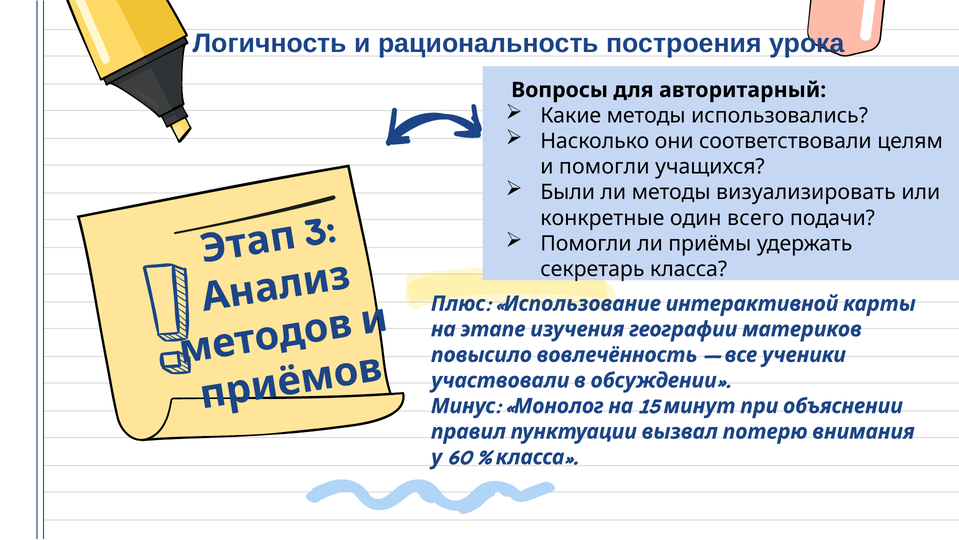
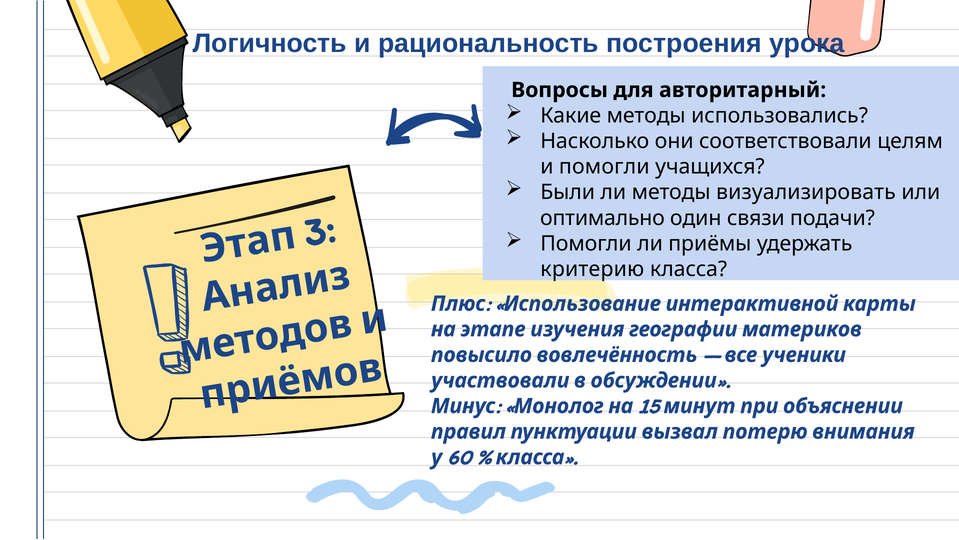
конкретные: конкретные -> оптимально
всего: всего -> связи
секретарь: секретарь -> критерию
